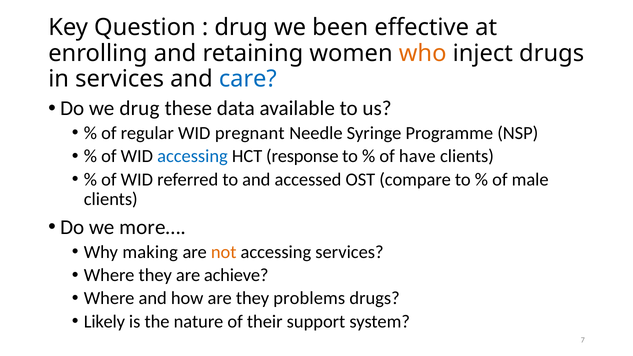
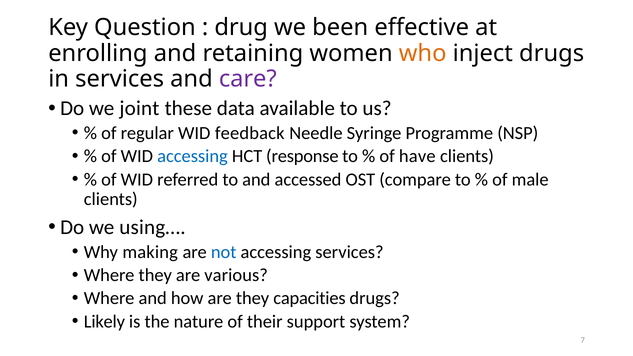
care colour: blue -> purple
we drug: drug -> joint
pregnant: pregnant -> feedback
more…: more… -> using…
not colour: orange -> blue
achieve: achieve -> various
problems: problems -> capacities
